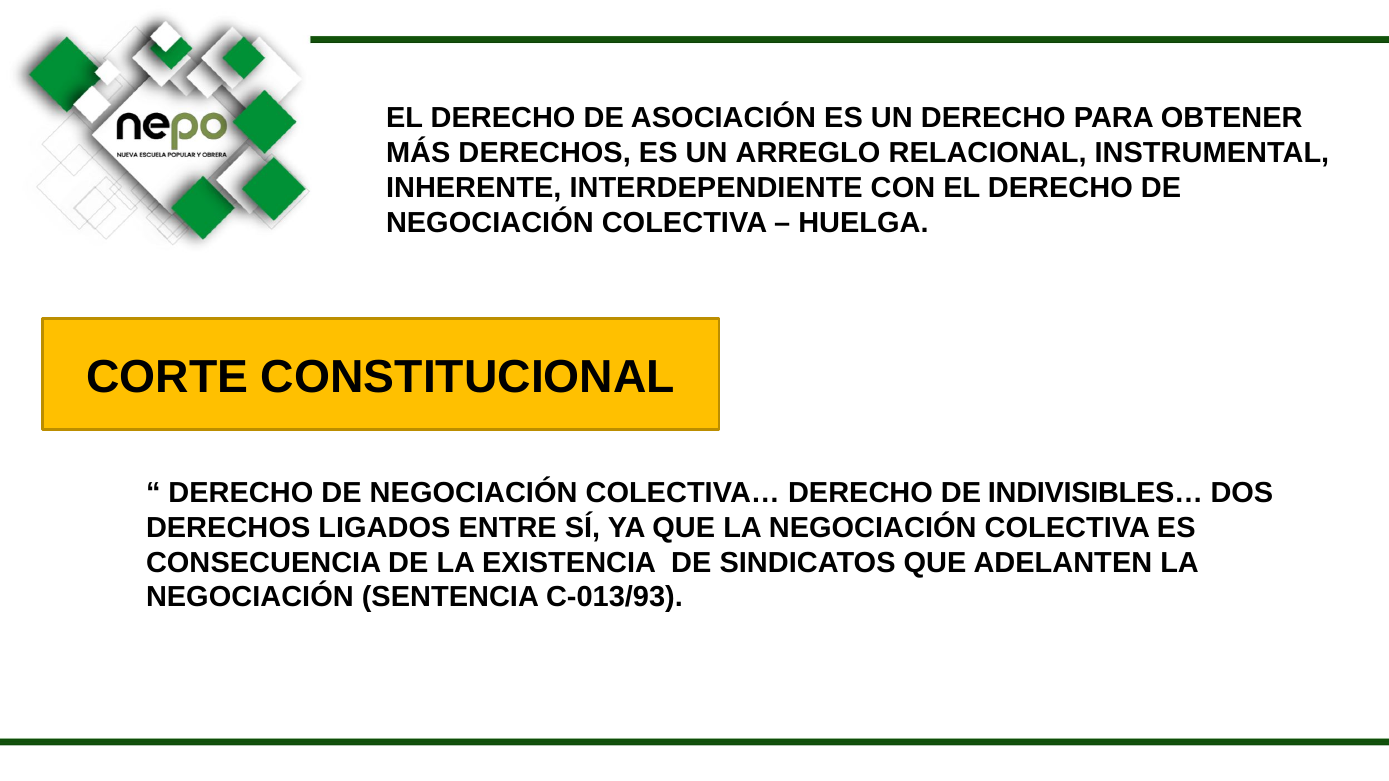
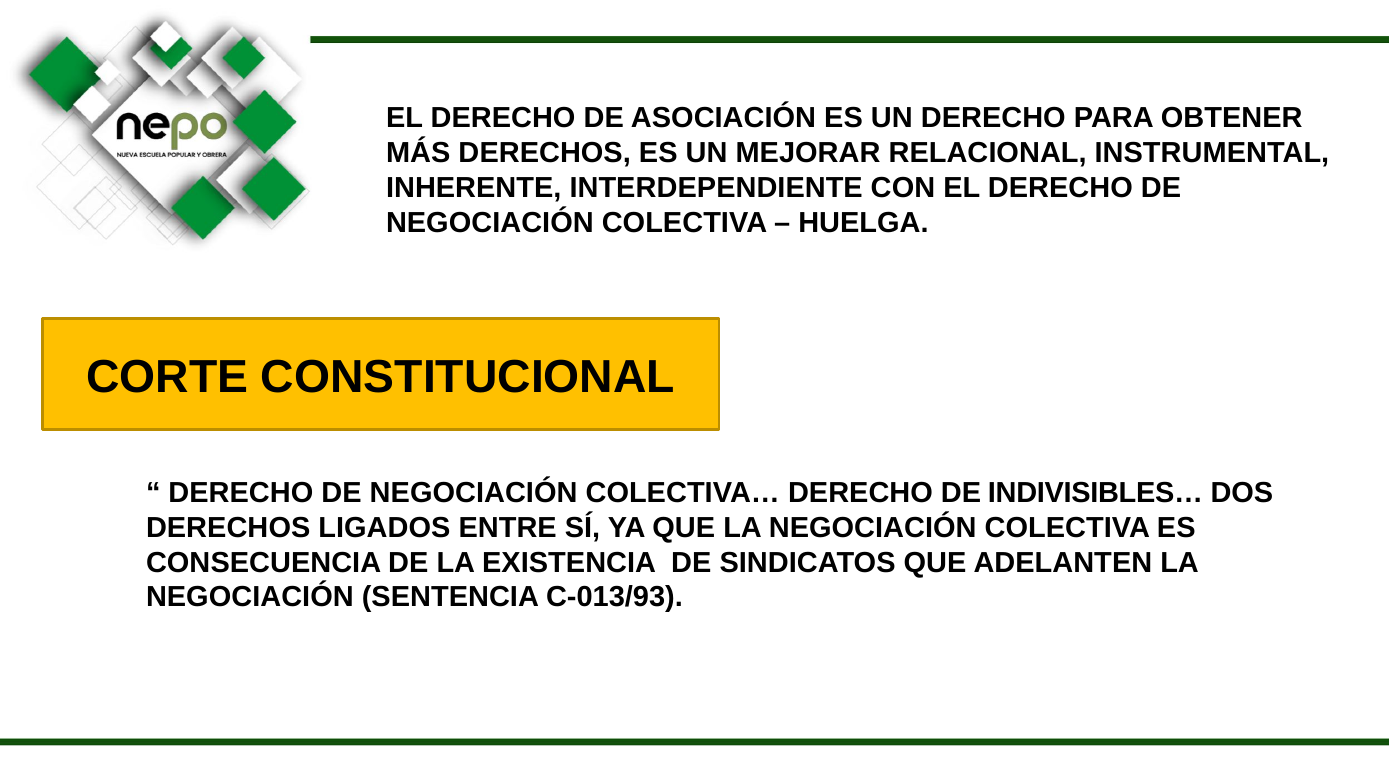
ARREGLO: ARREGLO -> MEJORAR
